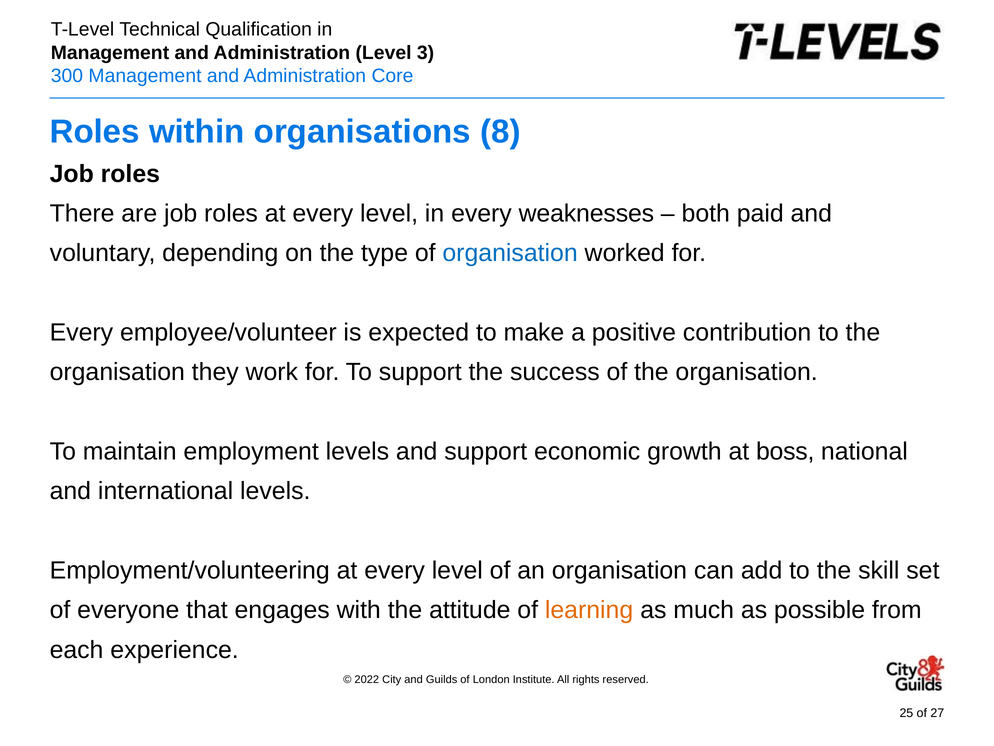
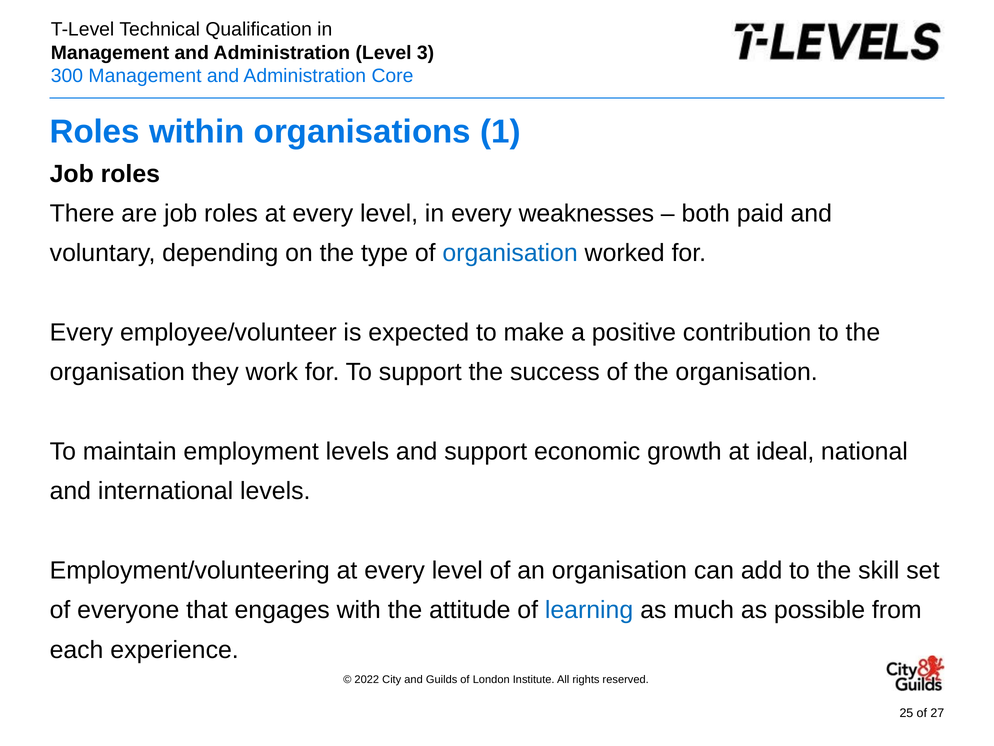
8: 8 -> 1
boss: boss -> ideal
learning colour: orange -> blue
